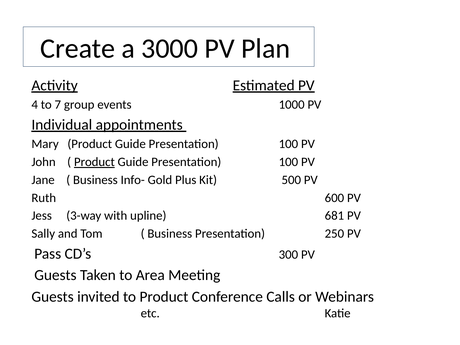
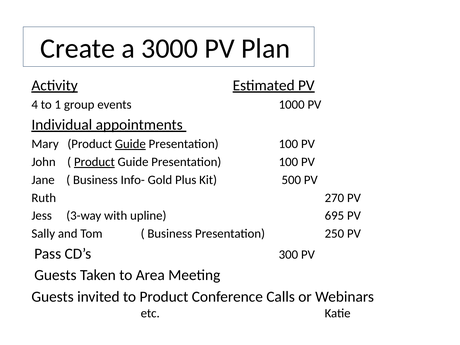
7: 7 -> 1
Guide at (130, 144) underline: none -> present
600: 600 -> 270
681: 681 -> 695
